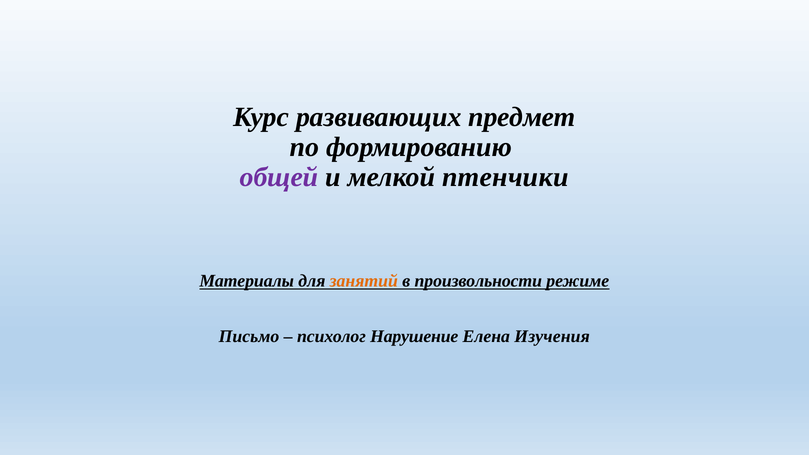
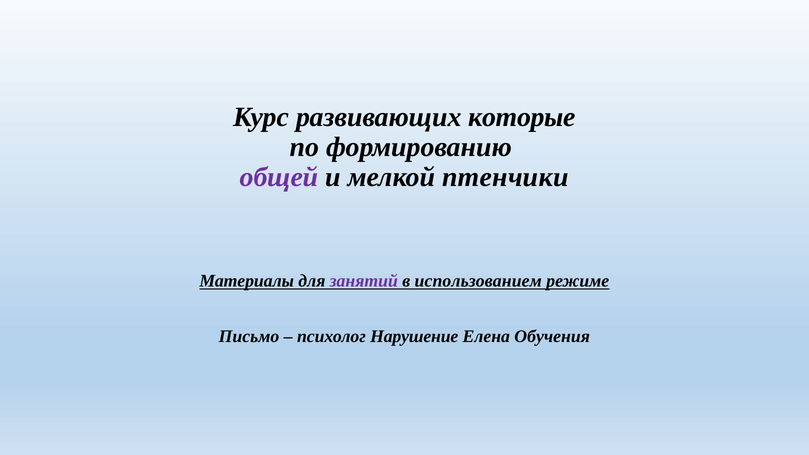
предмет: предмет -> которые
занятий colour: orange -> purple
произвольности: произвольности -> использованием
Изучения: Изучения -> Обучения
